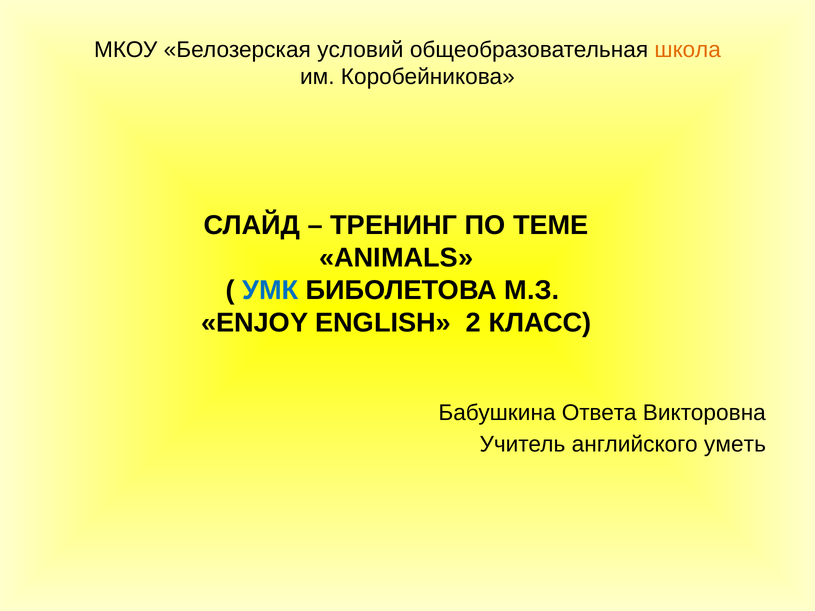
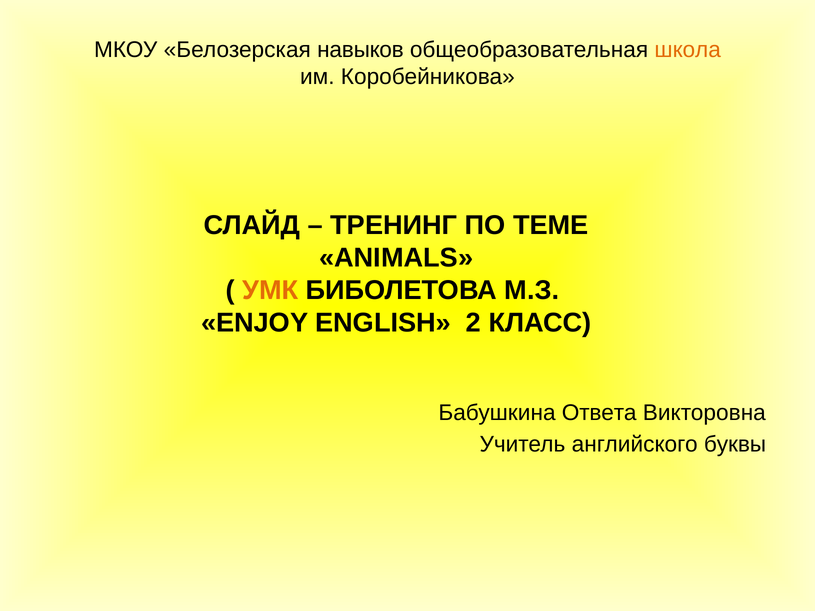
условий: условий -> навыков
УМК colour: blue -> orange
уметь: уметь -> буквы
